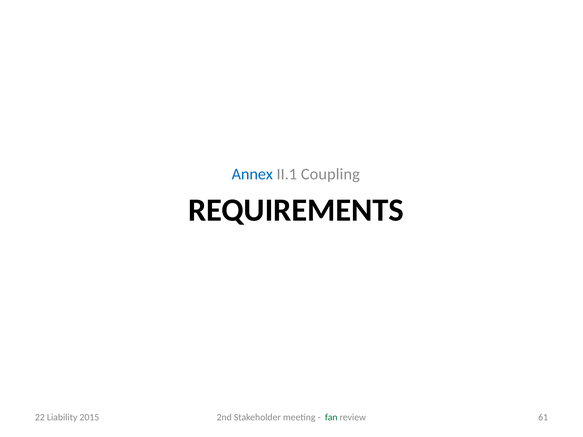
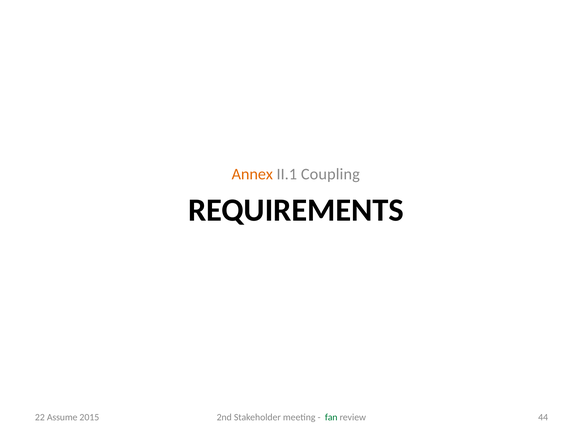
Annex colour: blue -> orange
Liability: Liability -> Assume
61: 61 -> 44
